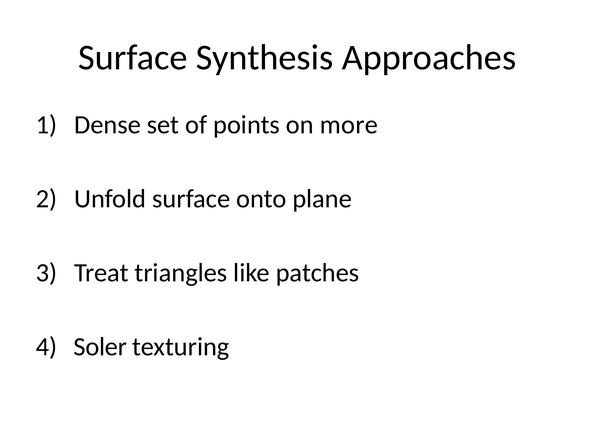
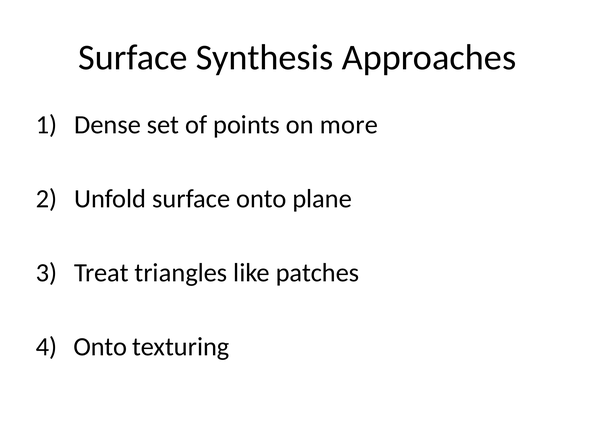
Soler at (100, 347): Soler -> Onto
